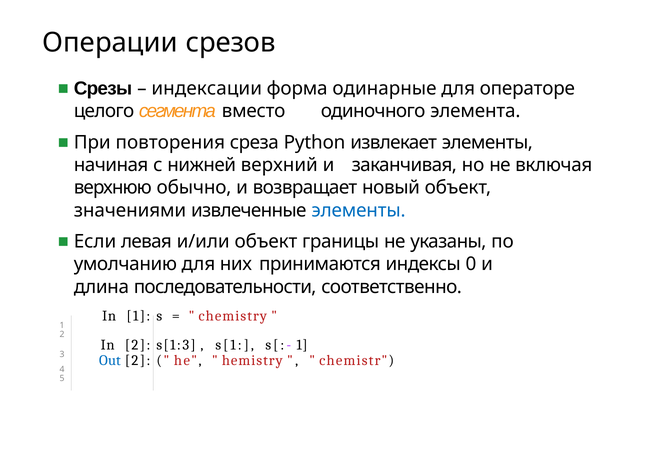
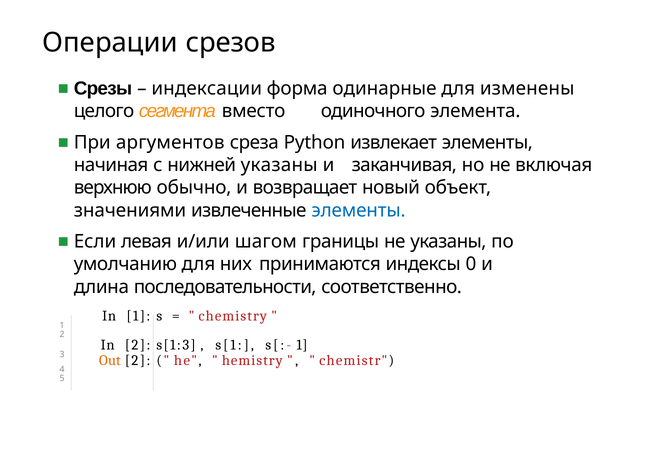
операторе: операторе -> изменены
повторения: повторения -> аргументов
нижней верхний: верхний -> указаны
и/или объект: объект -> шагом
Out colour: blue -> orange
